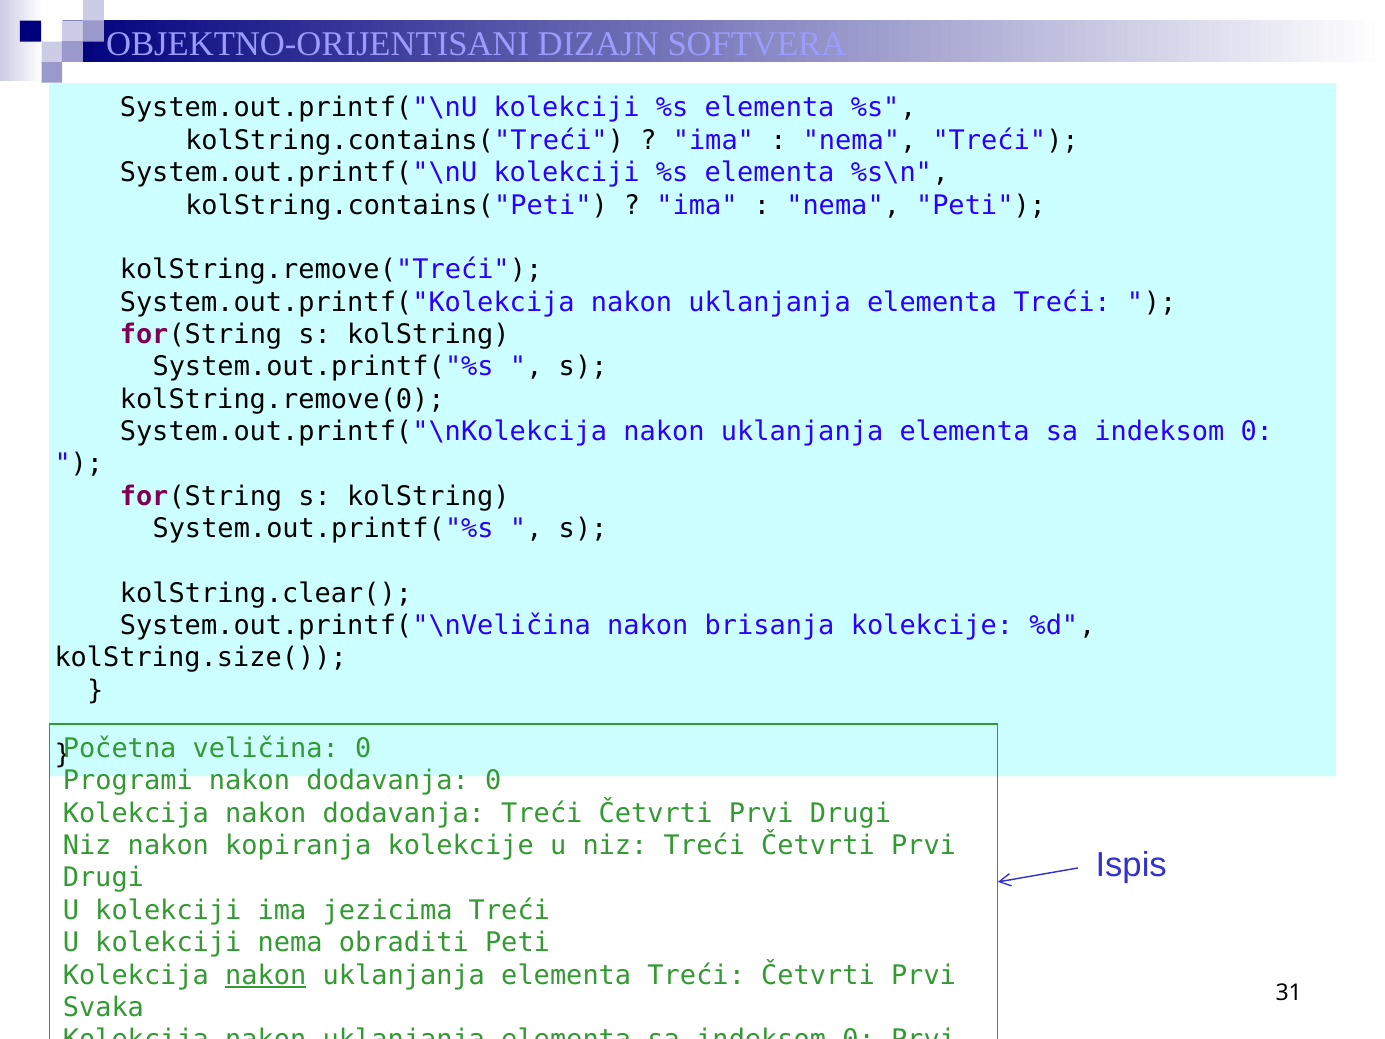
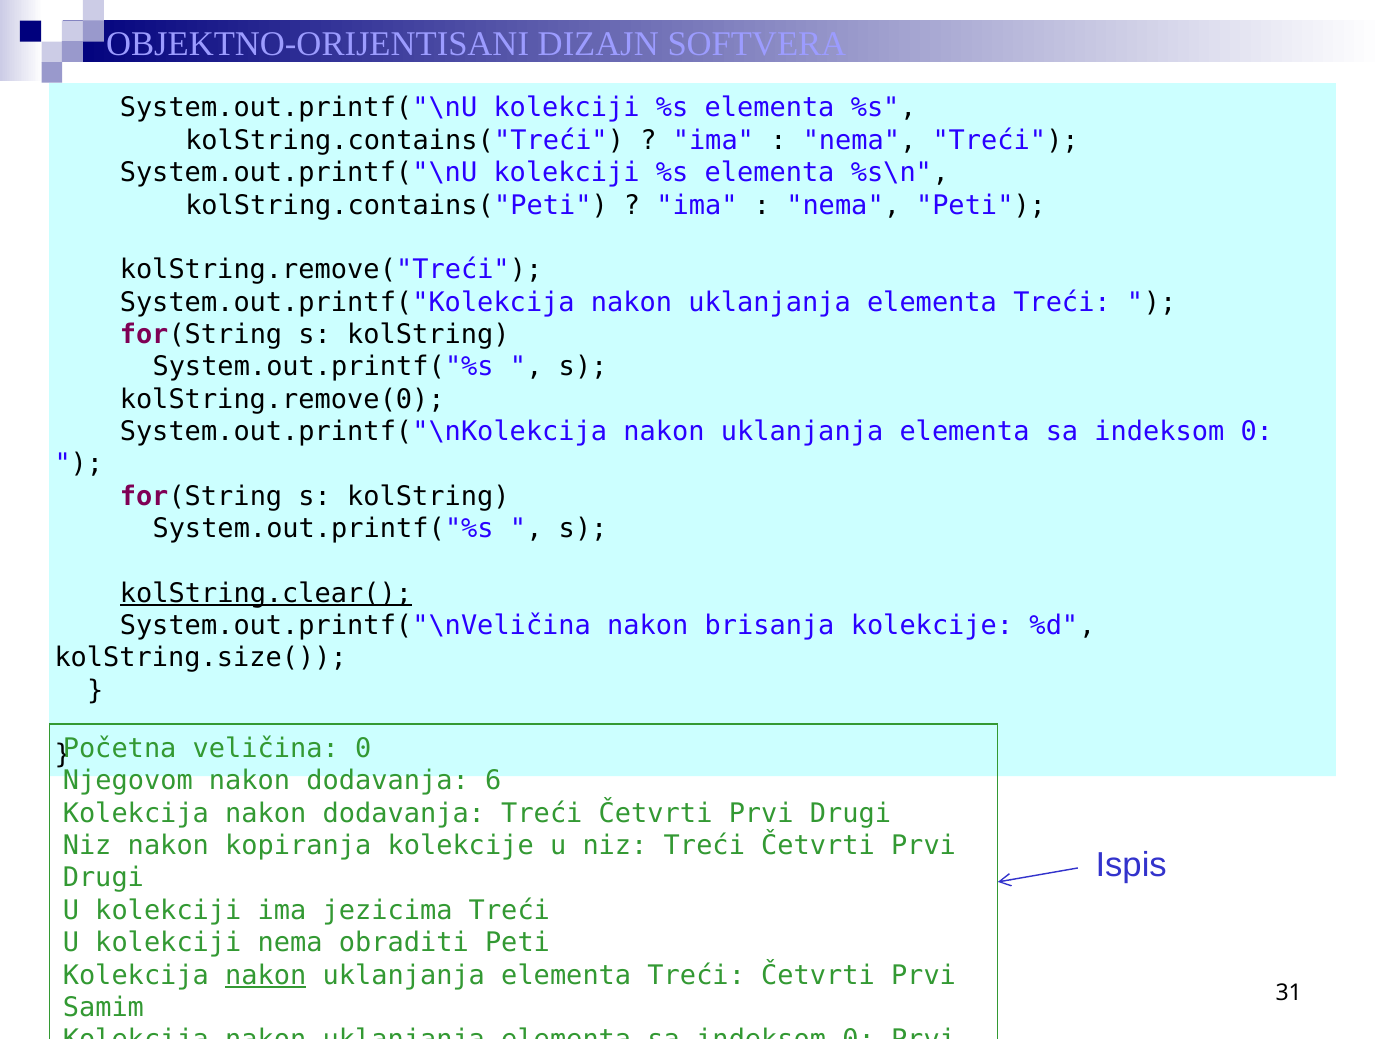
kolString.clear( underline: none -> present
Programi: Programi -> Njegovom
dodavanja 0: 0 -> 6
Svaka: Svaka -> Samim
